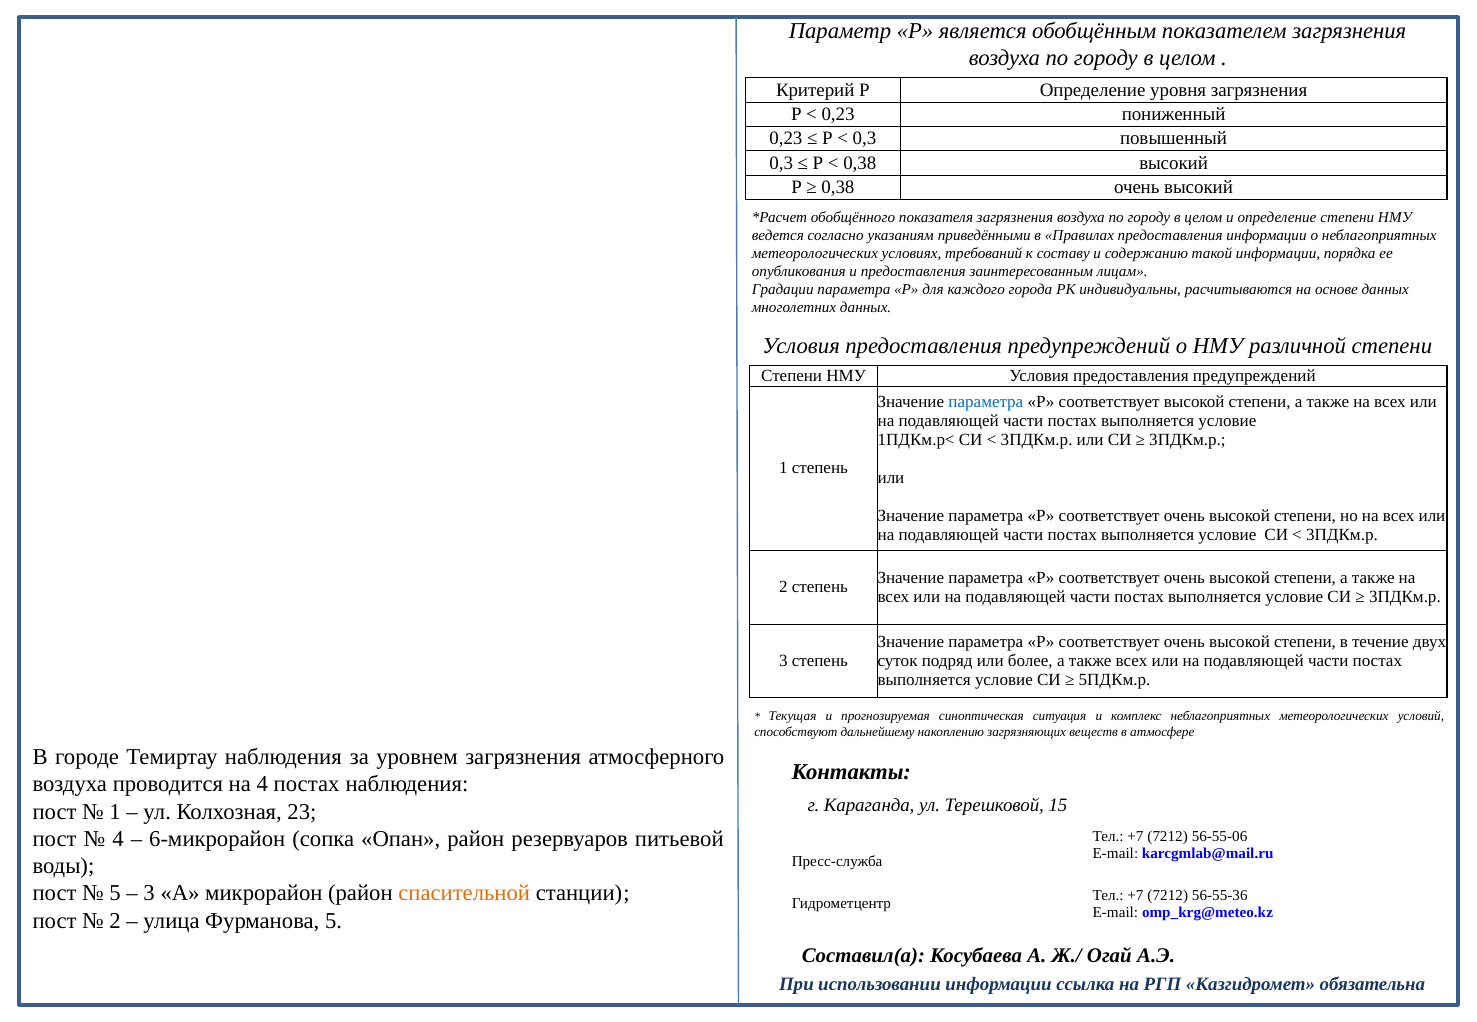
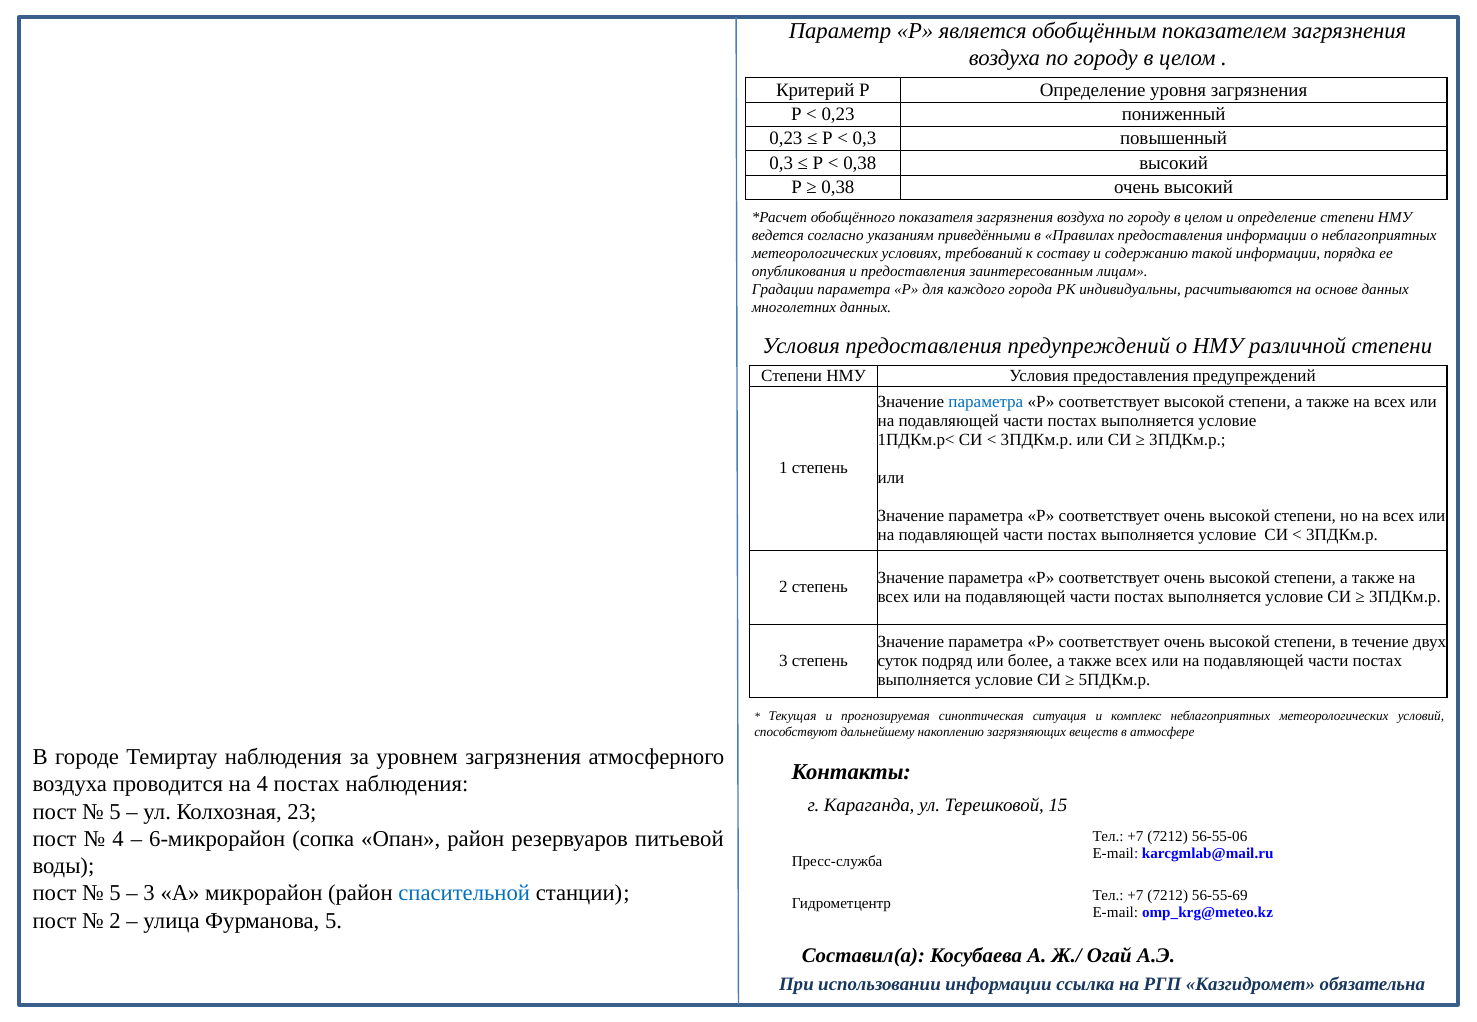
1 at (115, 812): 1 -> 5
спасительной colour: orange -> blue
56-55-36: 56-55-36 -> 56-55-69
